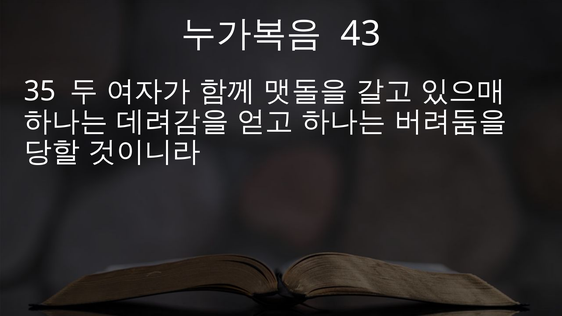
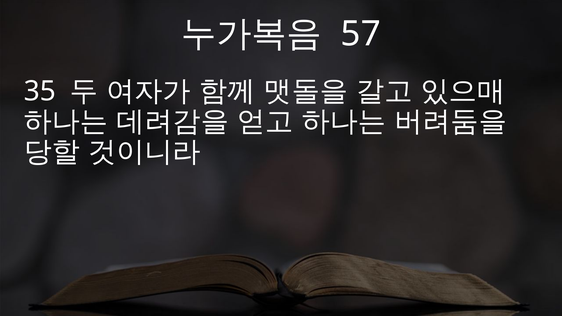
43: 43 -> 57
